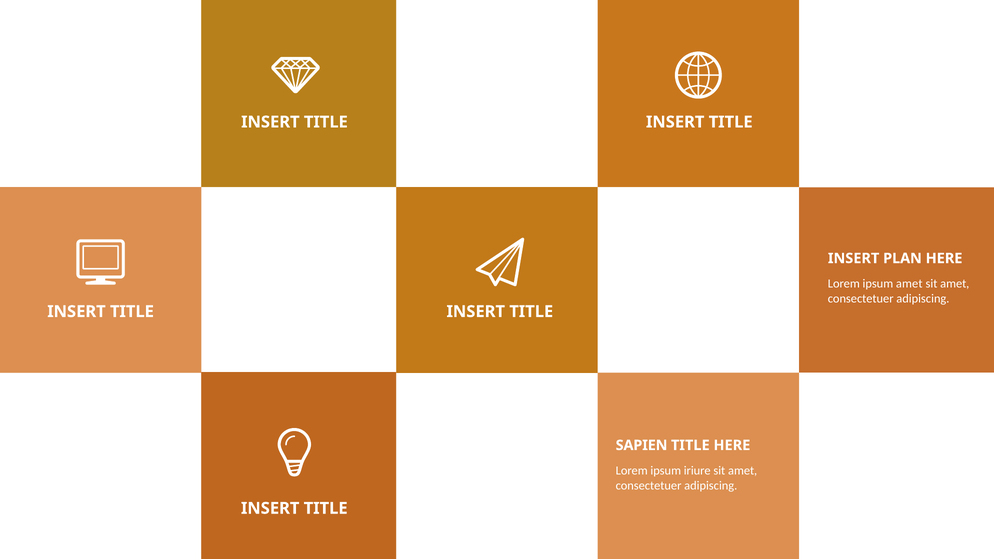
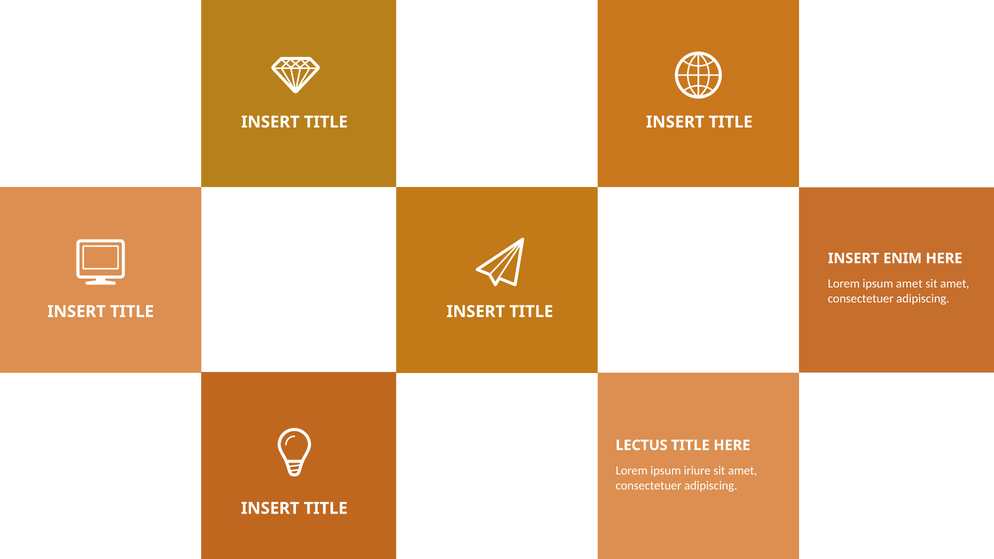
PLAN: PLAN -> ENIM
SAPIEN: SAPIEN -> LECTUS
